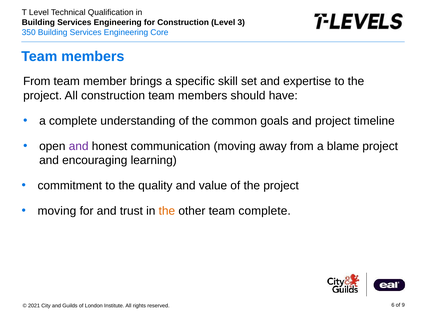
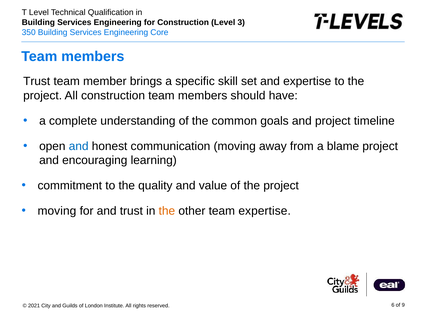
From at (37, 81): From -> Trust
and at (79, 146) colour: purple -> blue
team complete: complete -> expertise
